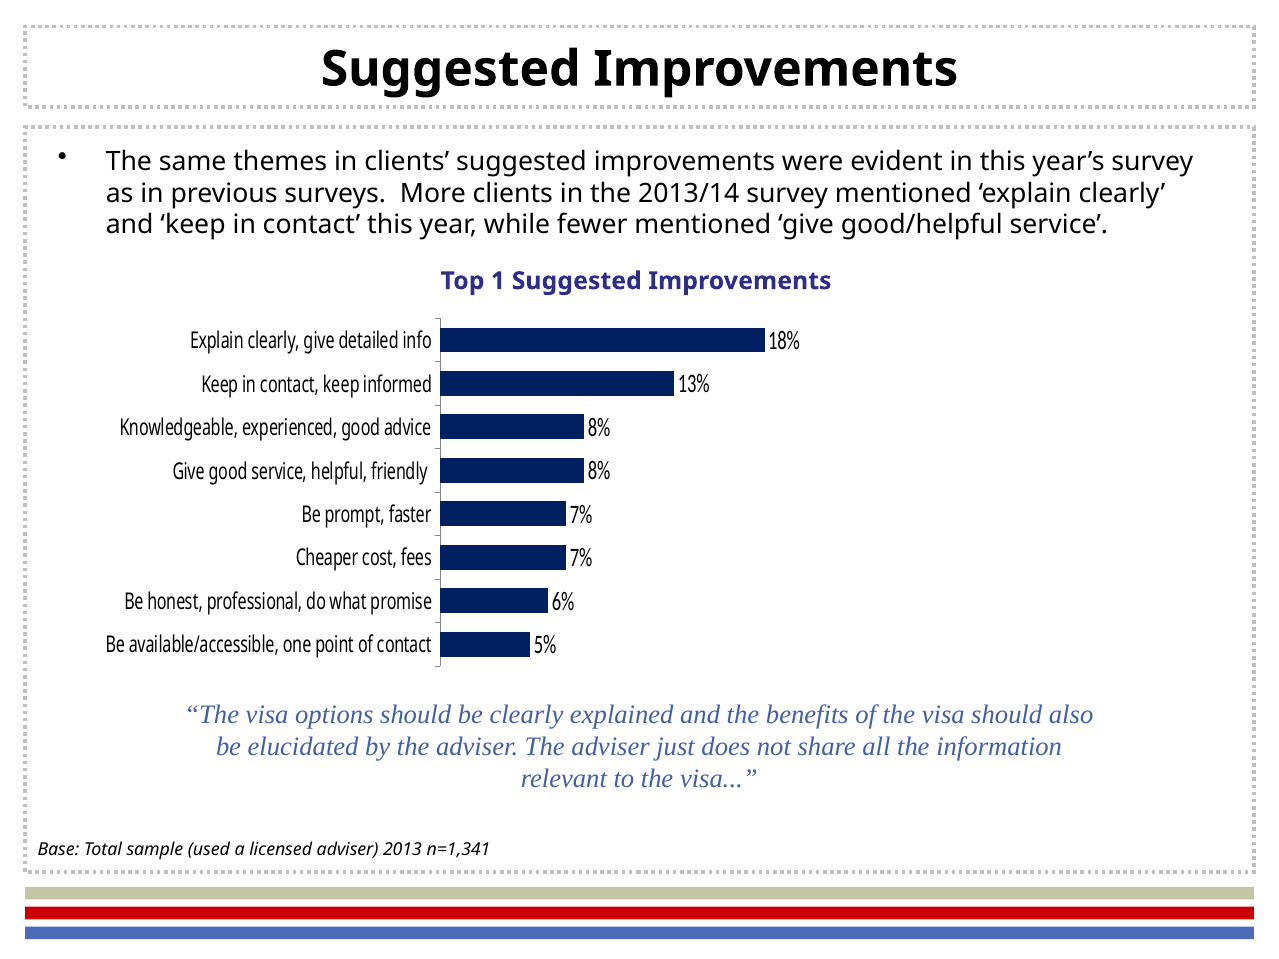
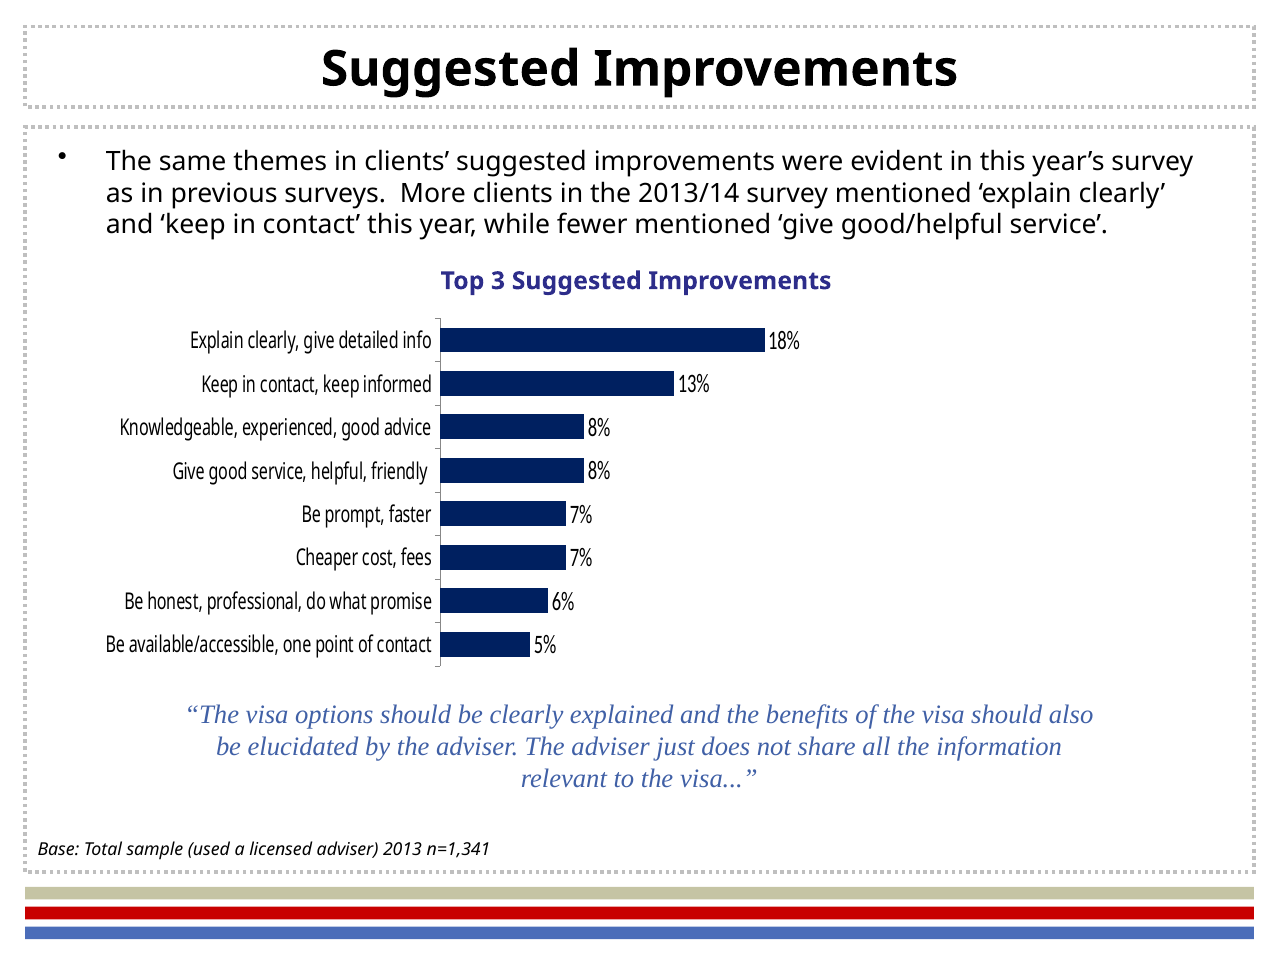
1: 1 -> 3
